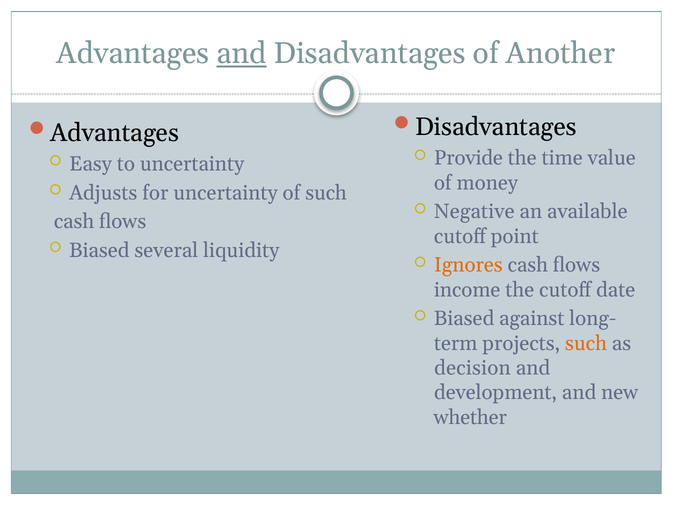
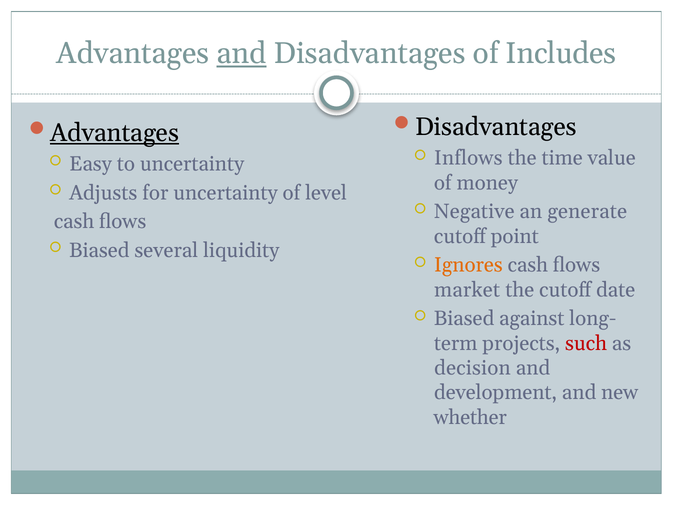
Another: Another -> Includes
Advantages at (115, 133) underline: none -> present
Provide: Provide -> Inflows
of such: such -> level
available: available -> generate
income: income -> market
such at (586, 343) colour: orange -> red
